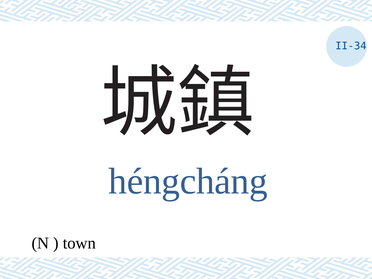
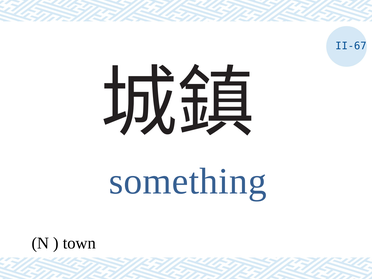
II-34: II-34 -> II-67
héngcháng: héngcháng -> something
